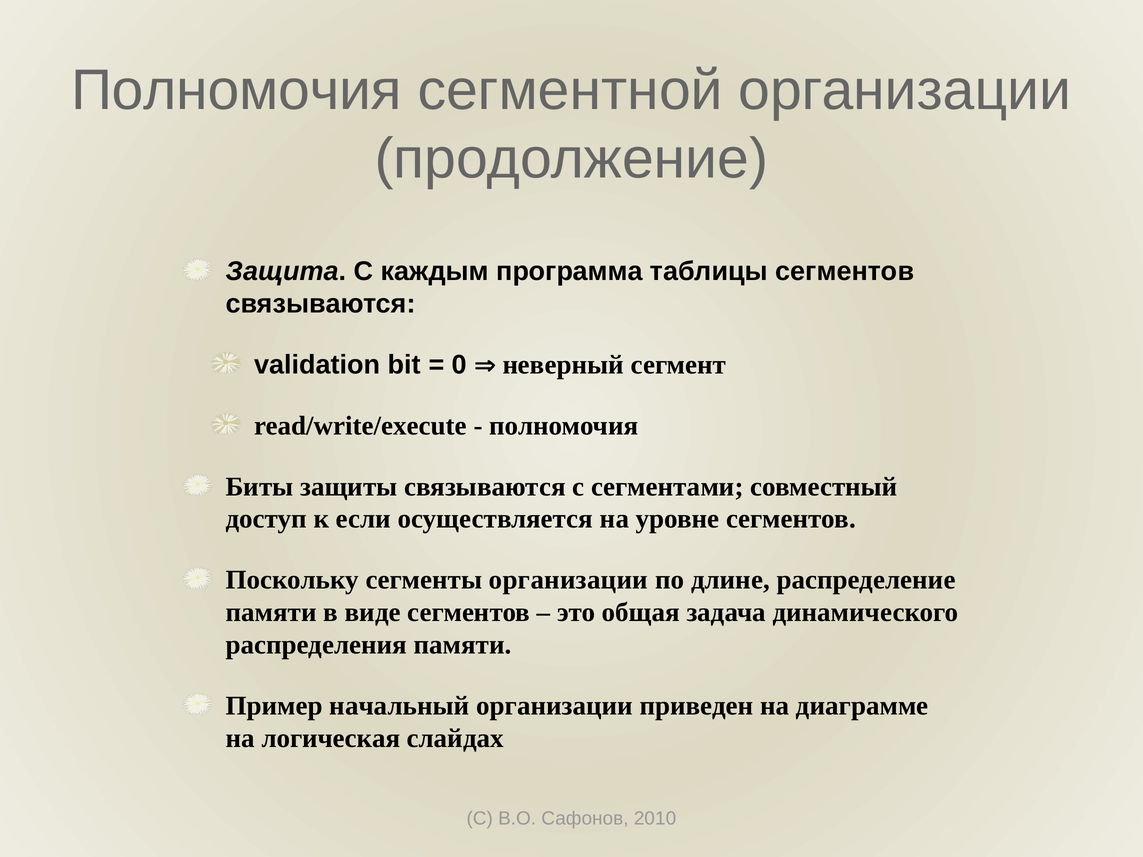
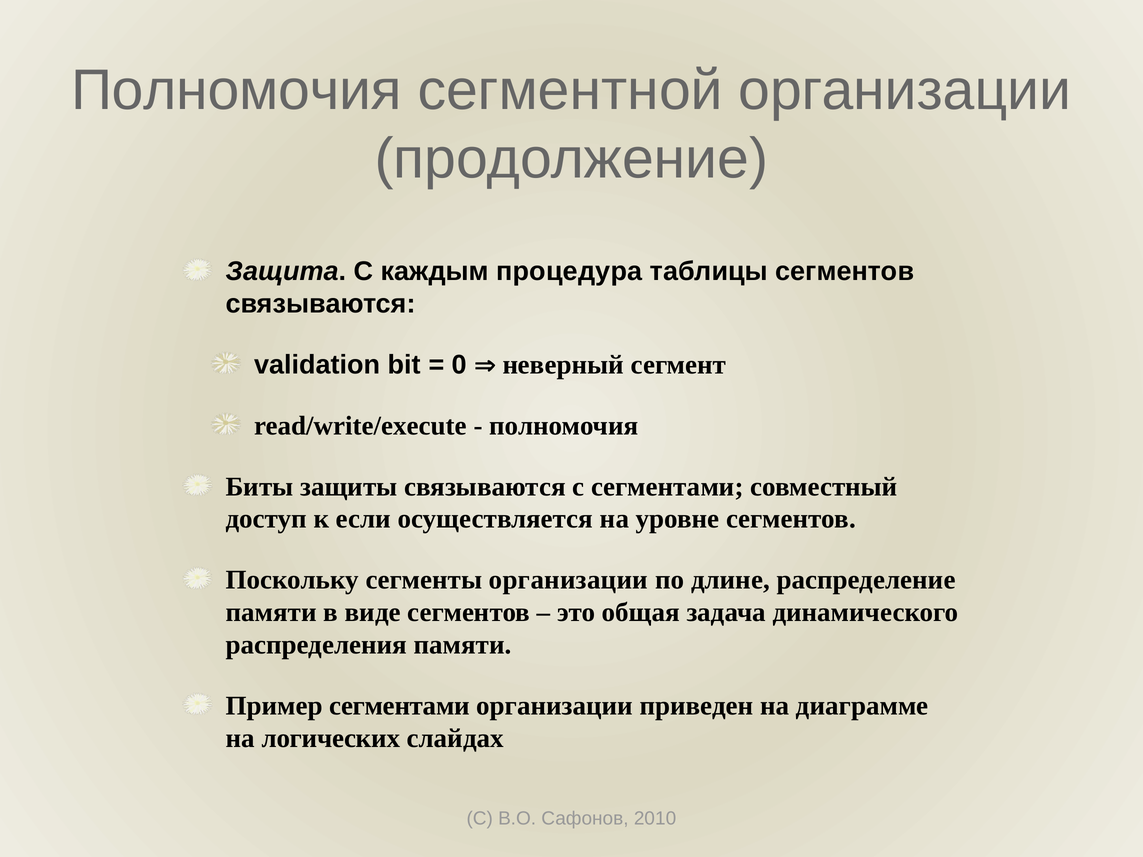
программа: программа -> процедура
Пример начальный: начальный -> сегментами
логическая: логическая -> логических
